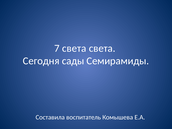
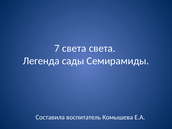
Сегодня: Сегодня -> Легенда
